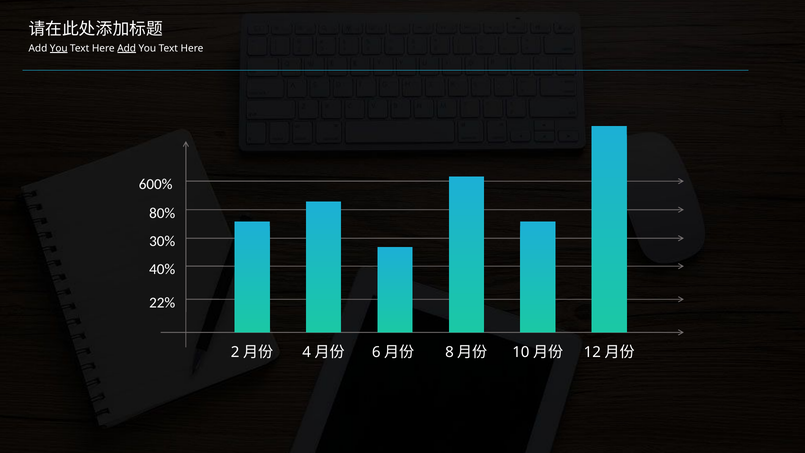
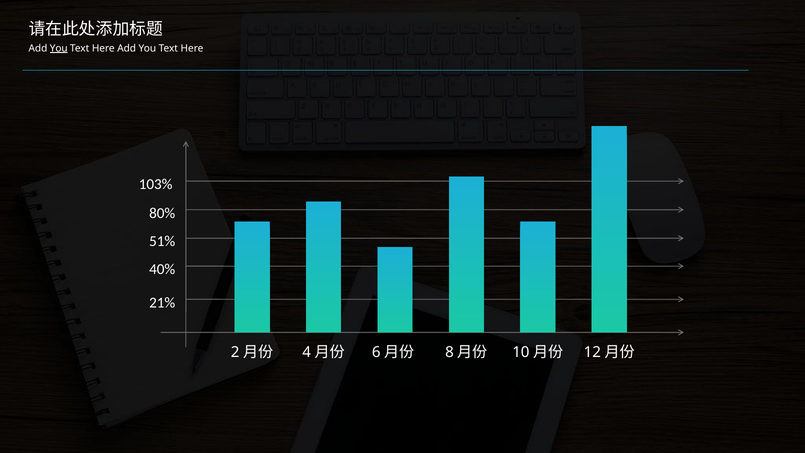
Add at (127, 48) underline: present -> none
600%: 600% -> 103%
30%: 30% -> 51%
22%: 22% -> 21%
